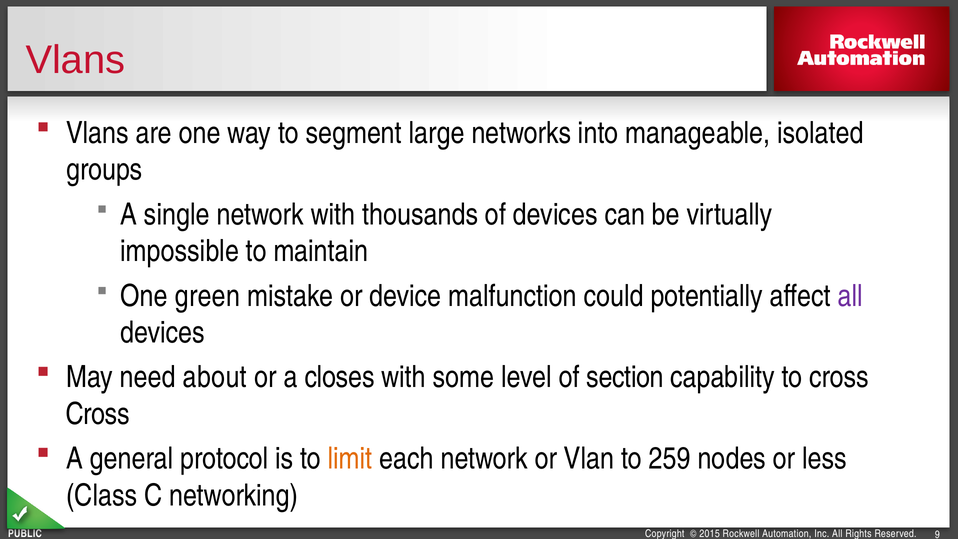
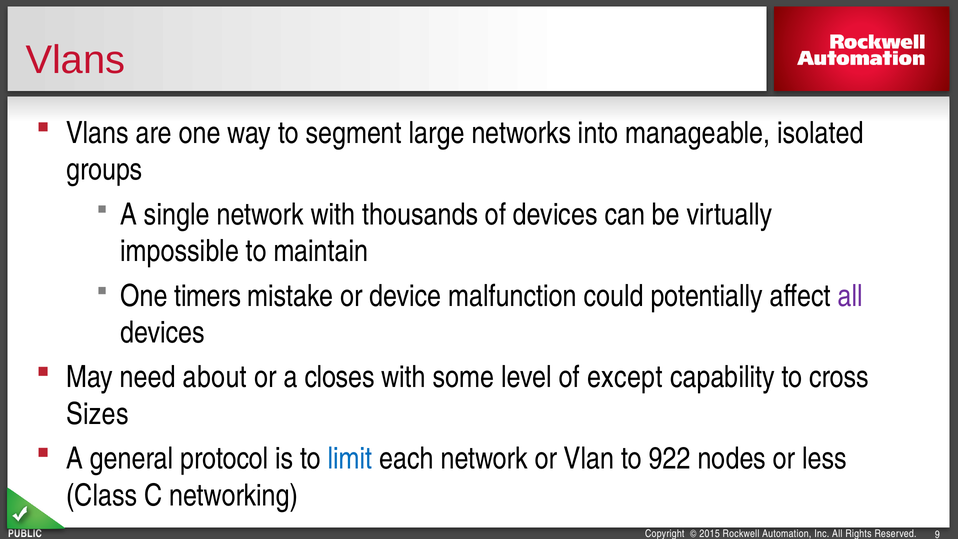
green: green -> timers
section: section -> except
Cross at (98, 414): Cross -> Sizes
limit colour: orange -> blue
259: 259 -> 922
